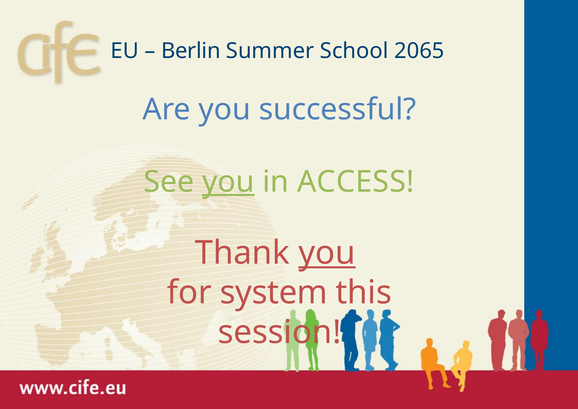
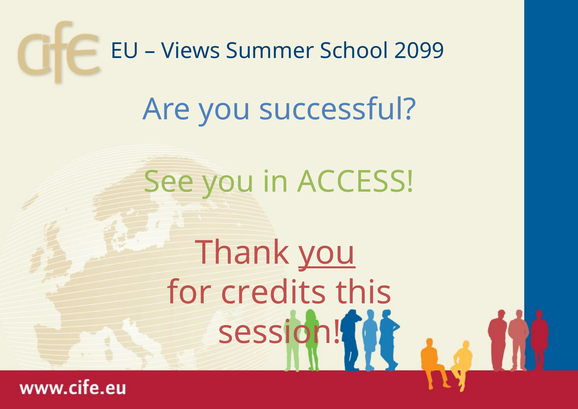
Berlin: Berlin -> Views
2065: 2065 -> 2099
you at (228, 182) underline: present -> none
system: system -> credits
